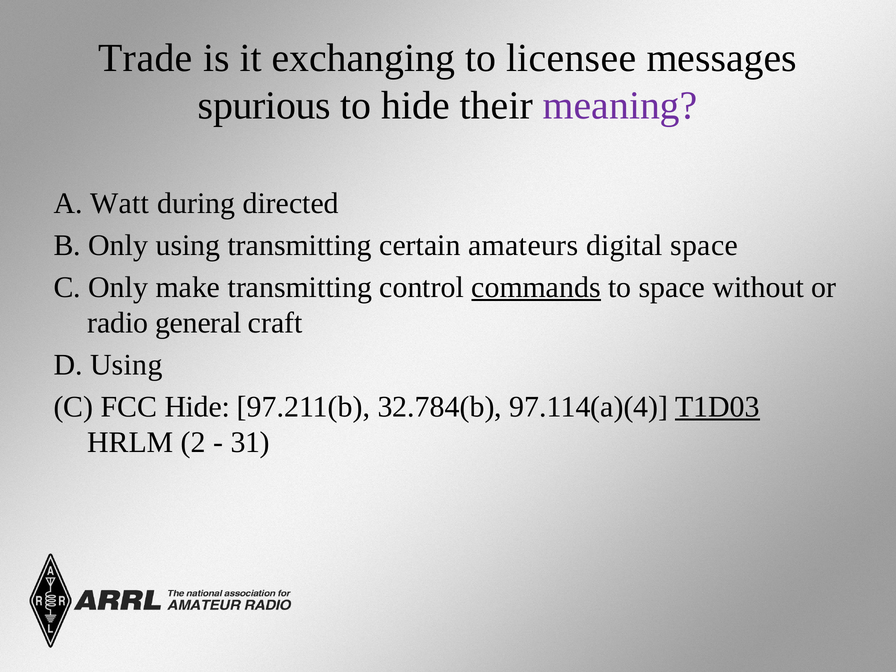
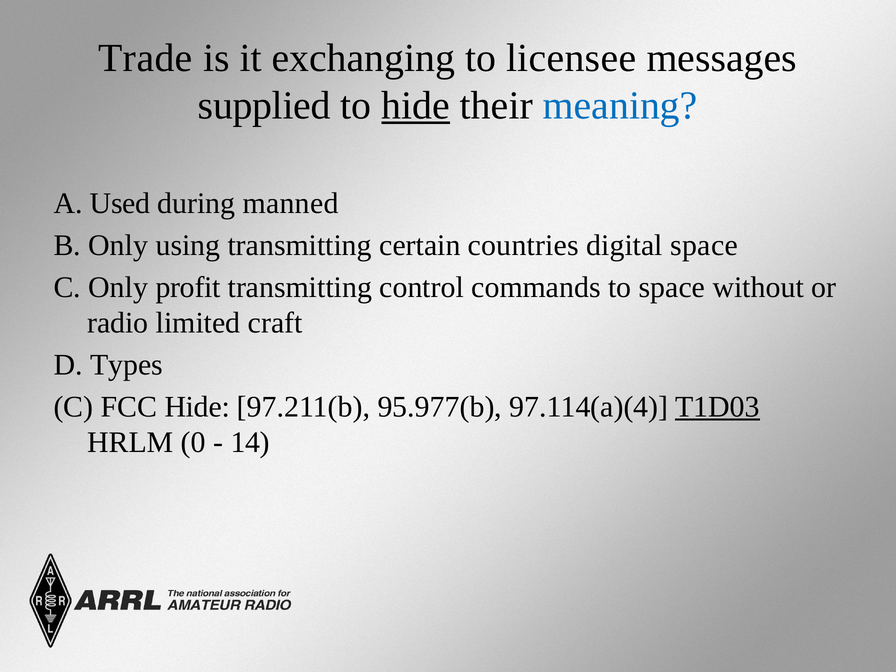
spurious: spurious -> supplied
hide at (416, 106) underline: none -> present
meaning colour: purple -> blue
Watt: Watt -> Used
directed: directed -> manned
amateurs: amateurs -> countries
make: make -> profit
commands underline: present -> none
general: general -> limited
D Using: Using -> Types
32.784(b: 32.784(b -> 95.977(b
2: 2 -> 0
31: 31 -> 14
